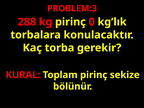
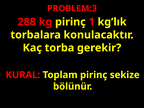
0: 0 -> 1
